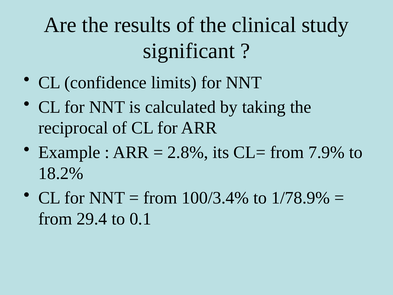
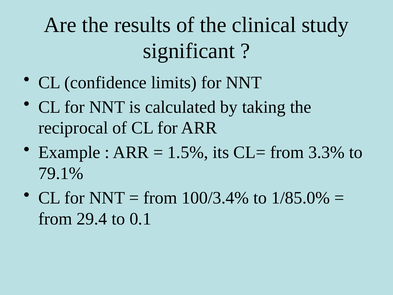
2.8%: 2.8% -> 1.5%
7.9%: 7.9% -> 3.3%
18.2%: 18.2% -> 79.1%
1/78.9%: 1/78.9% -> 1/85.0%
